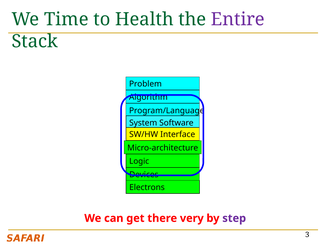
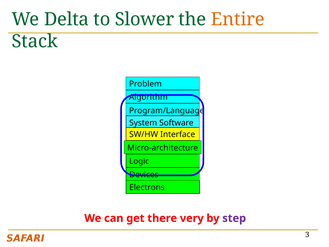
Time: Time -> Delta
Health: Health -> Slower
Entire colour: purple -> orange
